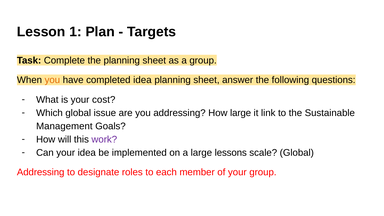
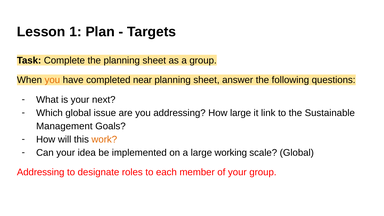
completed idea: idea -> near
cost: cost -> next
work colour: purple -> orange
lessons: lessons -> working
